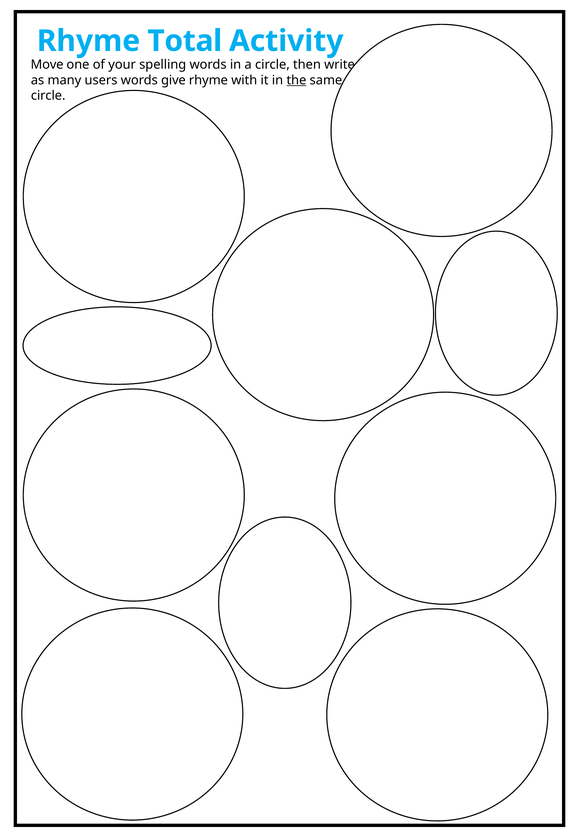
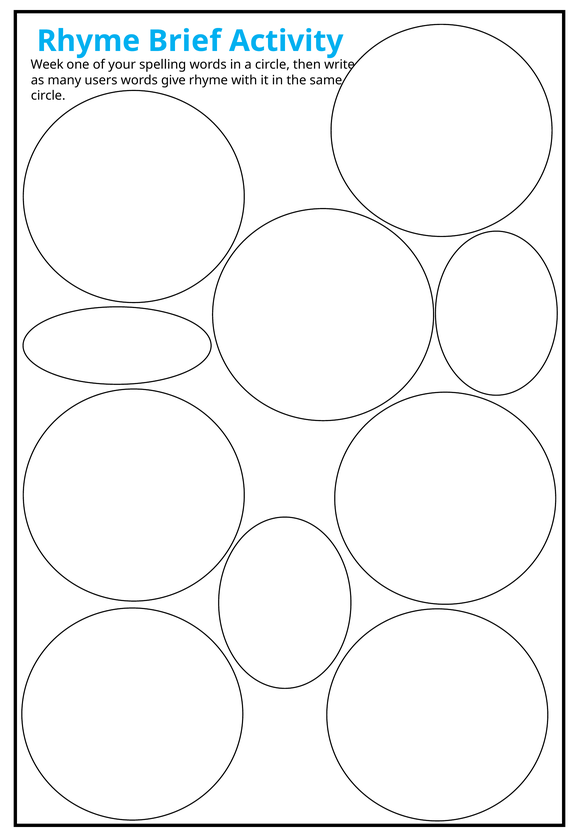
Total: Total -> Brief
Move: Move -> Week
the underline: present -> none
